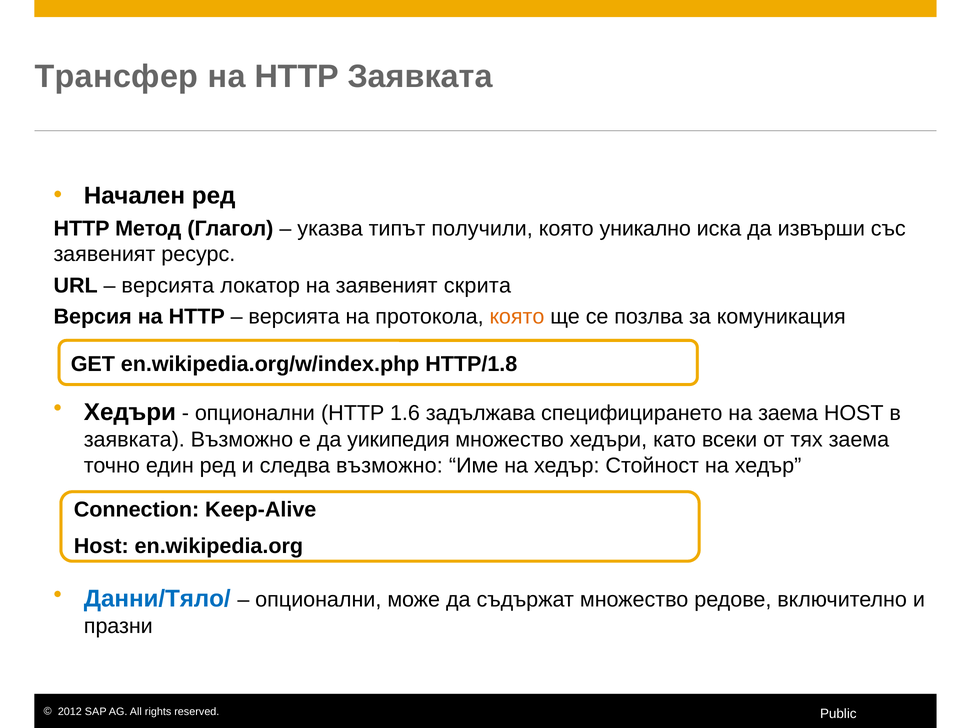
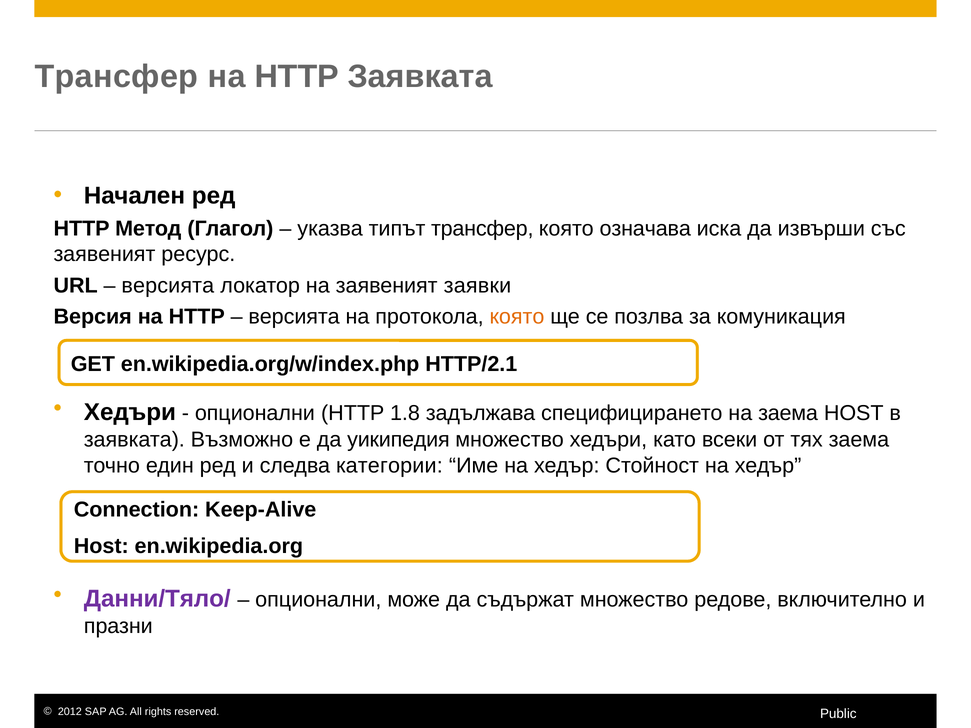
типът получили: получили -> трансфер
уникално: уникално -> означава
скрита: скрита -> заявки
HTTP/1.8: HTTP/1.8 -> HTTP/2.1
1.6: 1.6 -> 1.8
следва възможно: възможно -> категории
Данни/Тяло/ colour: blue -> purple
